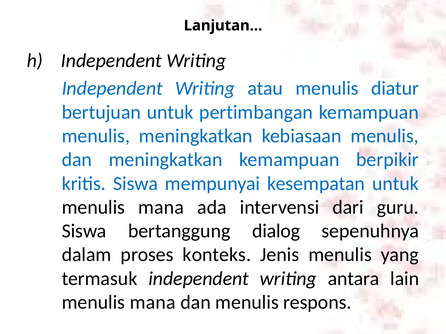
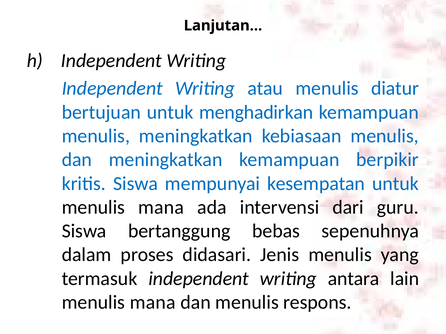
pertimbangan: pertimbangan -> menghadirkan
dialog: dialog -> bebas
konteks: konteks -> didasari
